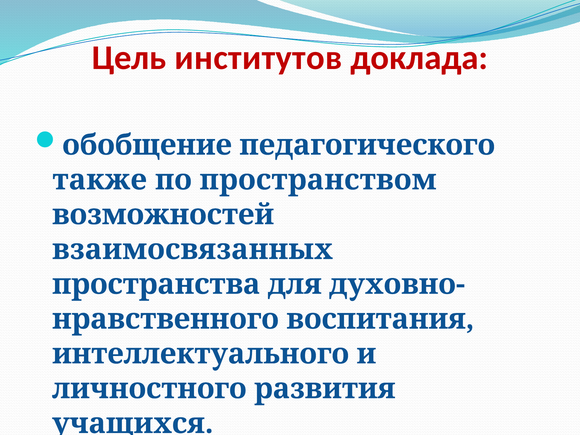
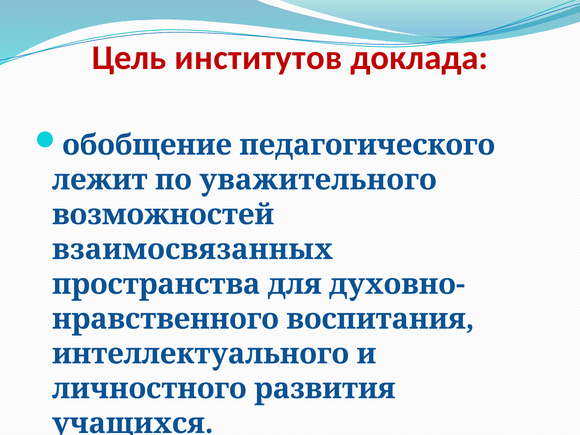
также: также -> лежит
пространством: пространством -> уважительного
